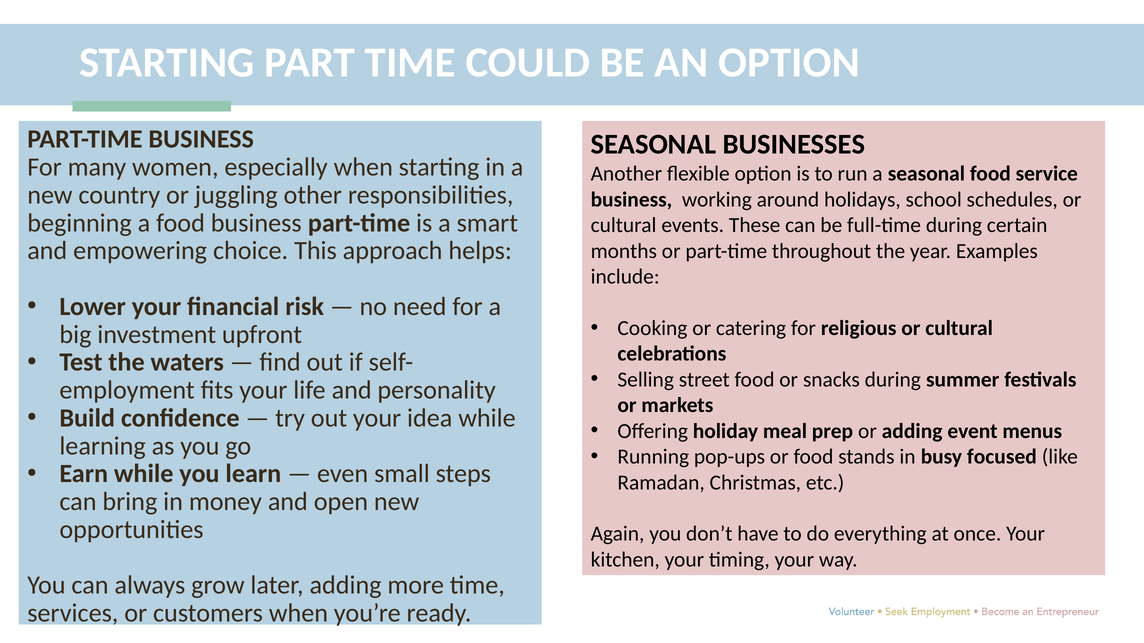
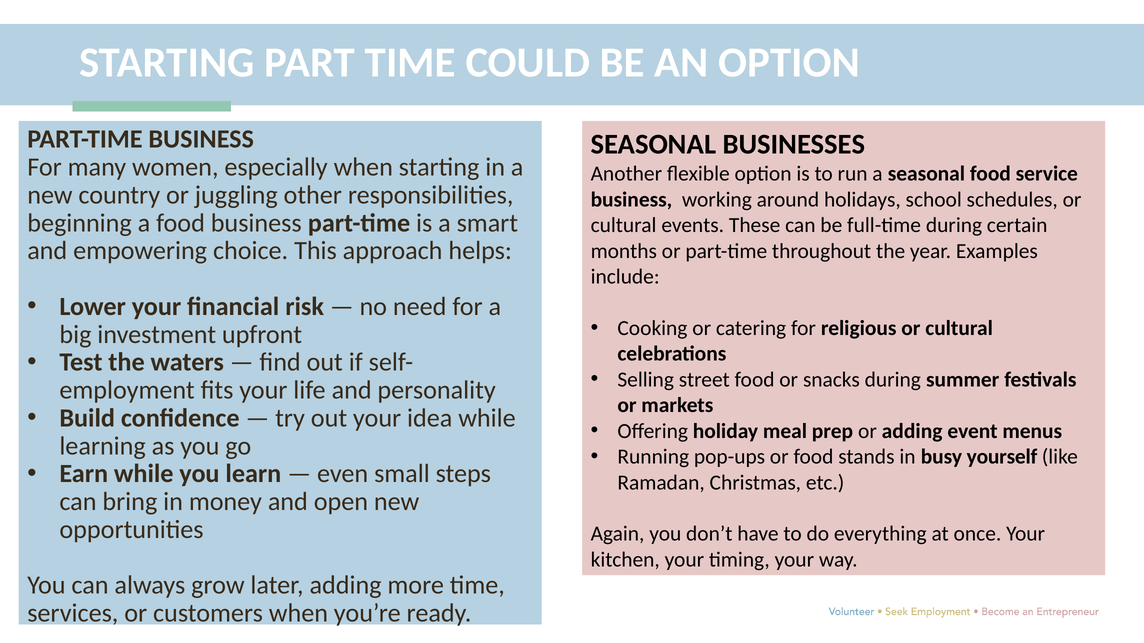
focused: focused -> yourself
